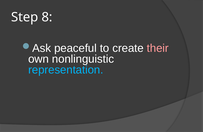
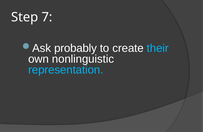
8: 8 -> 7
peaceful: peaceful -> probably
their colour: pink -> light blue
